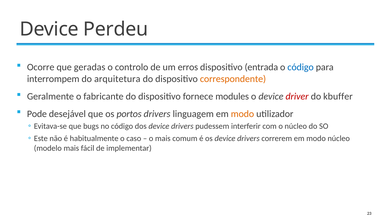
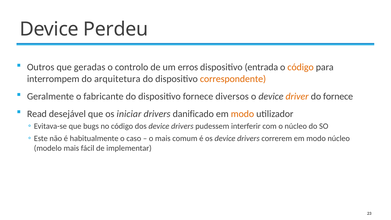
Ocorre: Ocorre -> Outros
código at (301, 67) colour: blue -> orange
modules: modules -> diversos
driver colour: red -> orange
do kbuffer: kbuffer -> fornece
Pode: Pode -> Read
portos: portos -> iniciar
linguagem: linguagem -> danificado
